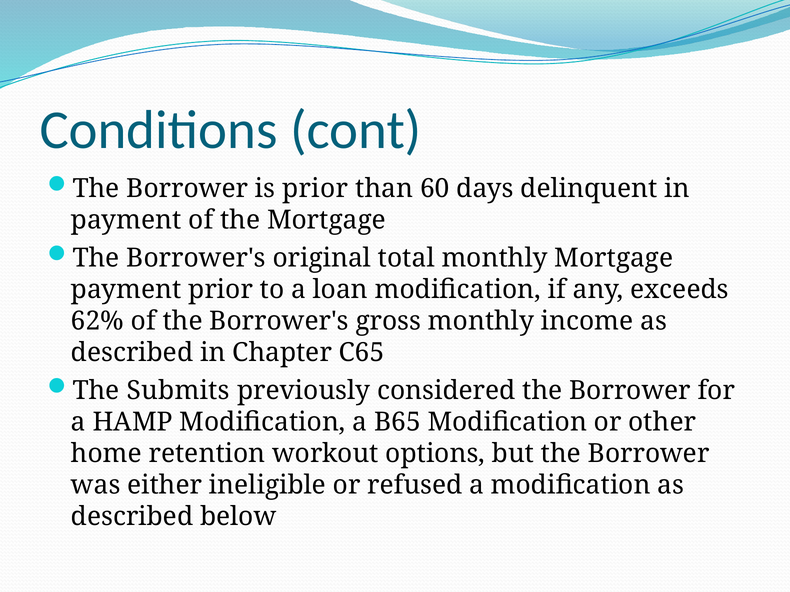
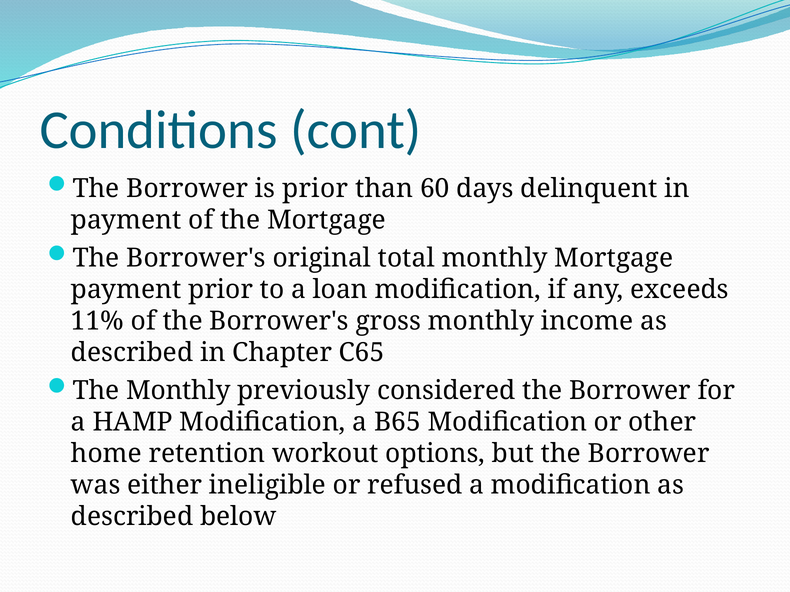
62%: 62% -> 11%
The Submits: Submits -> Monthly
